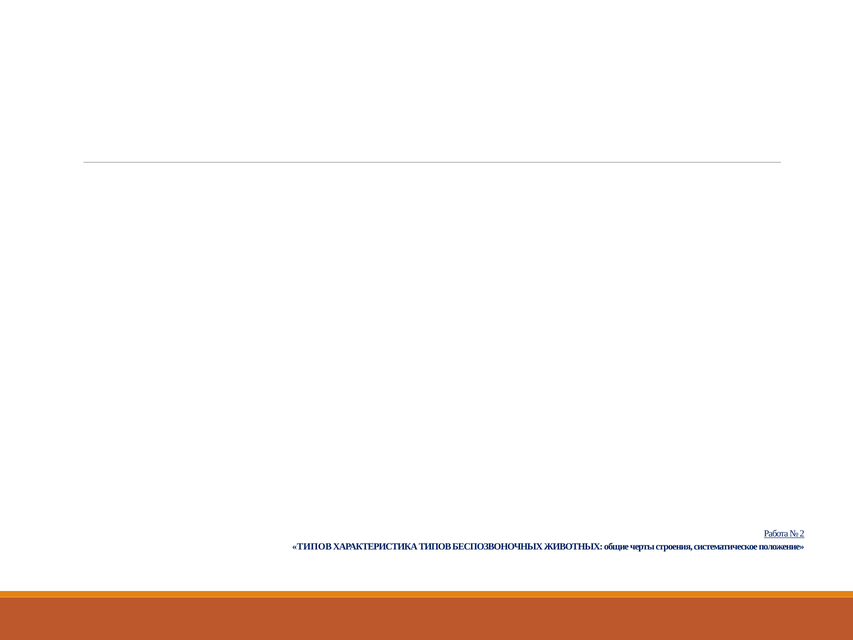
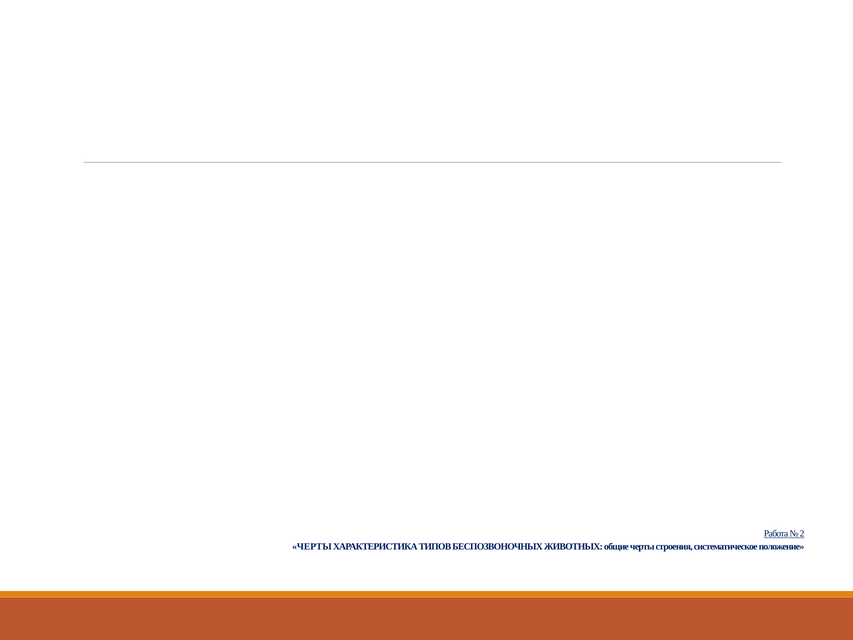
ТИПОВ at (312, 546): ТИПОВ -> ЧЕРТЫ
